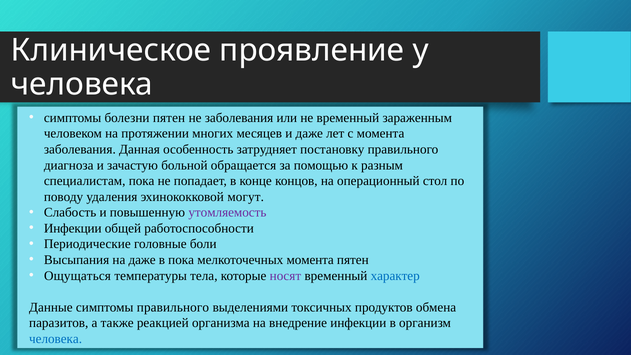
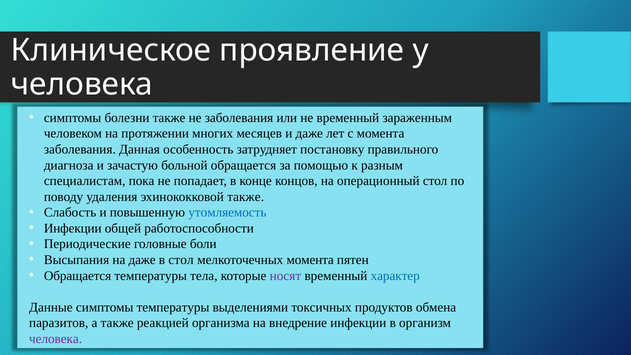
болезни пятен: пятен -> также
эхинококковой могут: могут -> также
утомляемость colour: purple -> blue
в пока: пока -> стол
Ощущаться at (77, 276): Ощущаться -> Обращается
симптомы правильного: правильного -> температуры
человека at (56, 339) colour: blue -> purple
